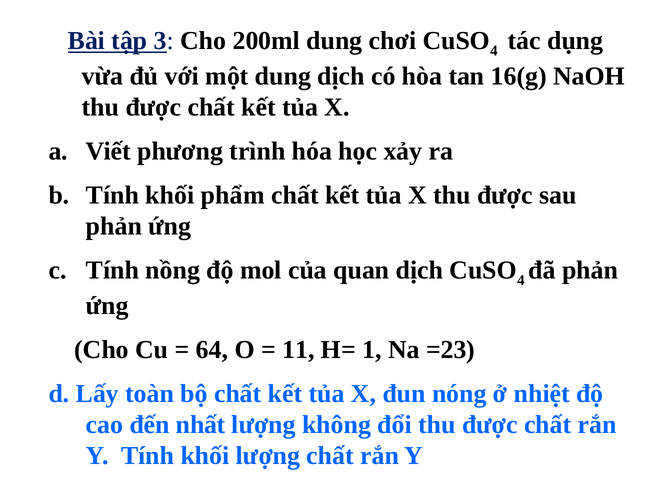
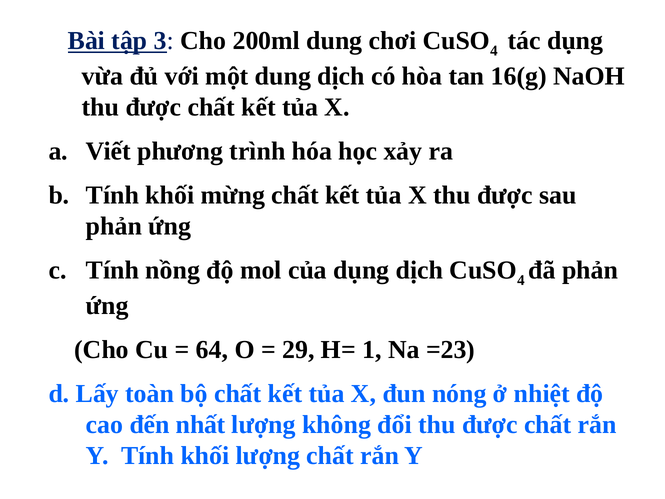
phẩm: phẩm -> mừng
của quan: quan -> dụng
11: 11 -> 29
